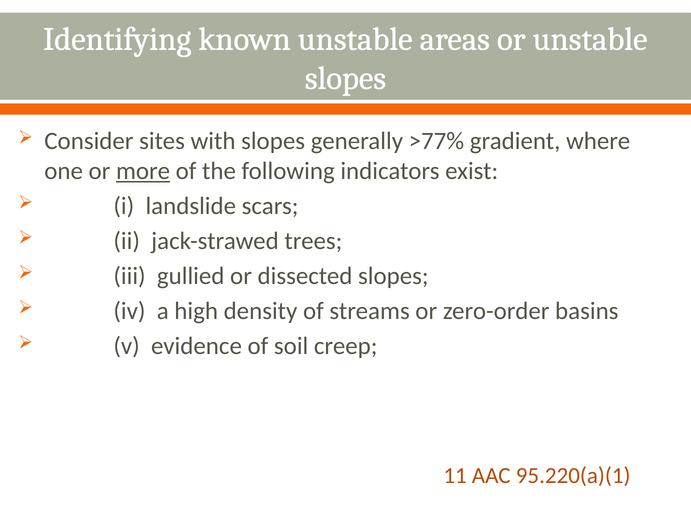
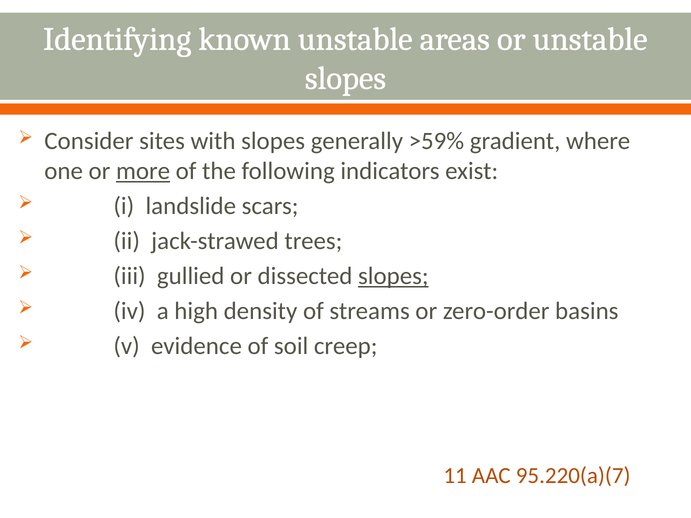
>77%: >77% -> >59%
slopes at (393, 276) underline: none -> present
95.220(a)(1: 95.220(a)(1 -> 95.220(a)(7
